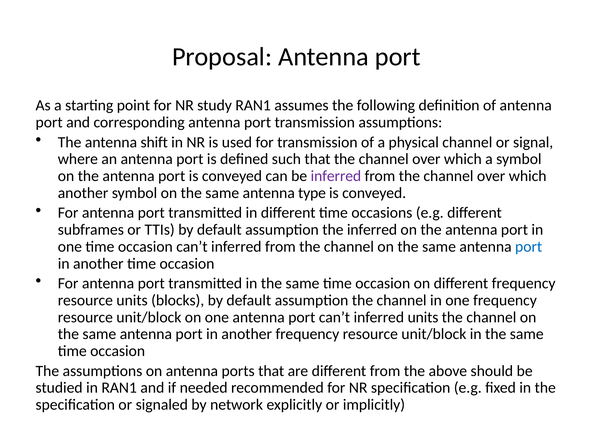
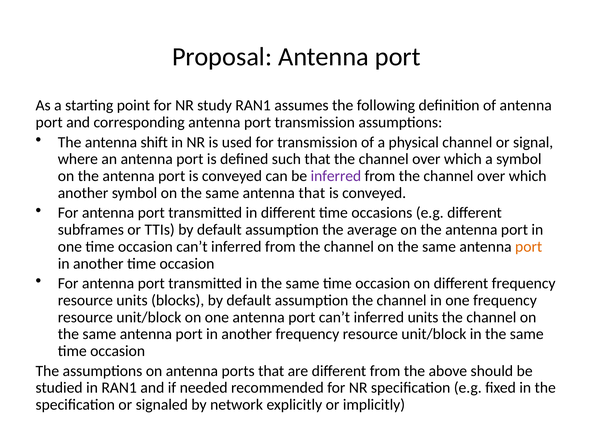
antenna type: type -> that
the inferred: inferred -> average
port at (529, 246) colour: blue -> orange
